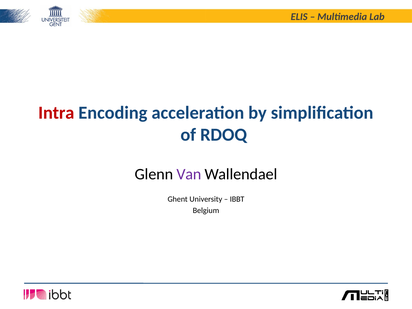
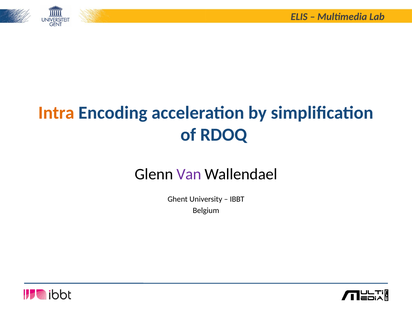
Intra colour: red -> orange
